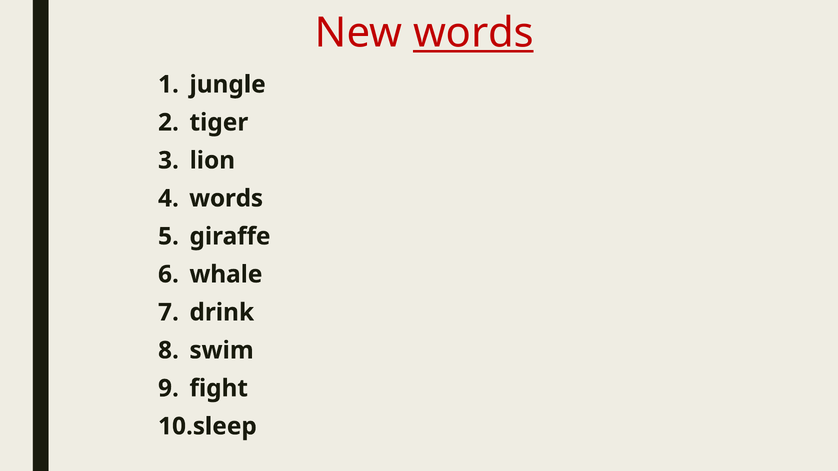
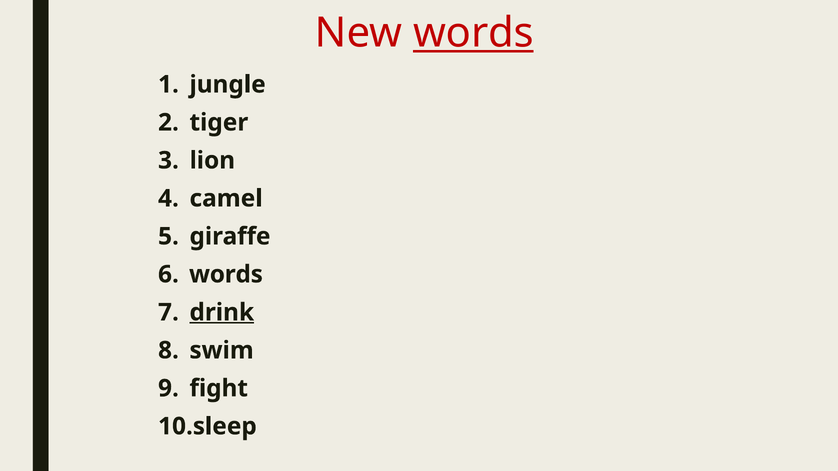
words at (226, 199): words -> camel
whale at (226, 275): whale -> words
drink underline: none -> present
